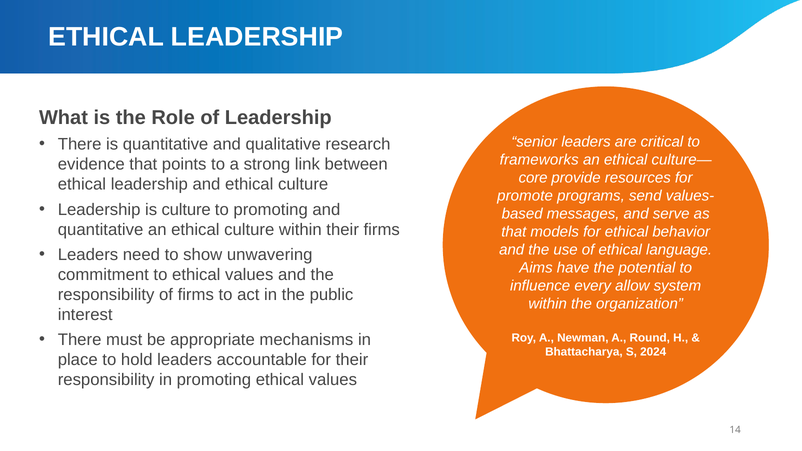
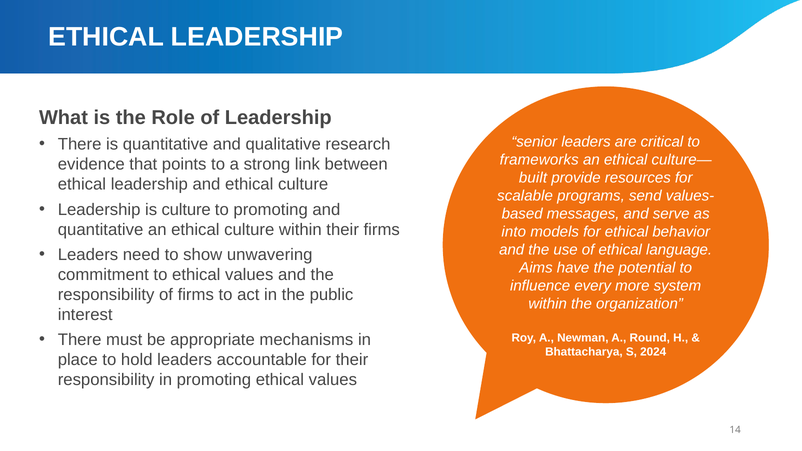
core: core -> built
promote: promote -> scalable
that at (514, 232): that -> into
allow: allow -> more
